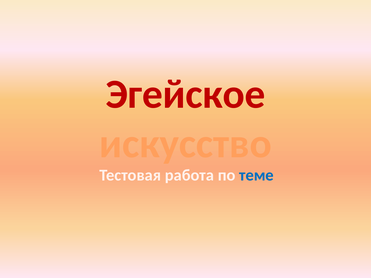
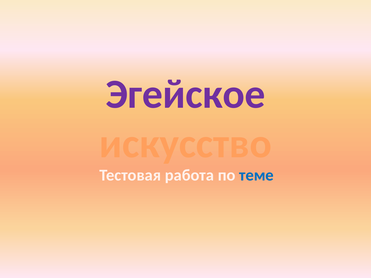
Эгейское colour: red -> purple
